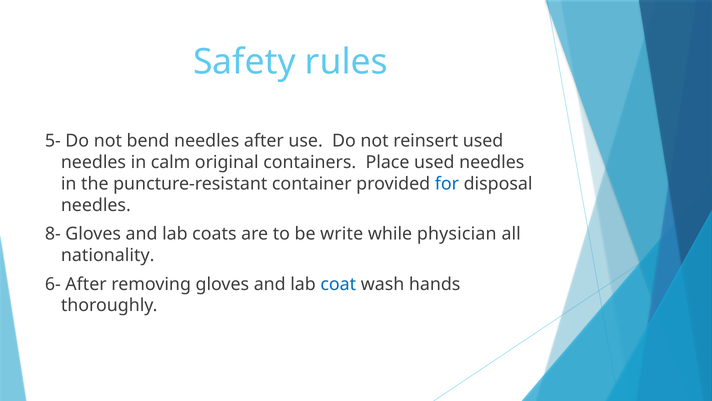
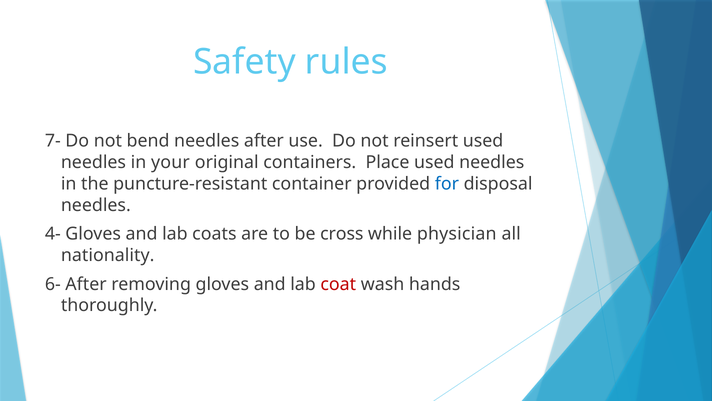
5-: 5- -> 7-
calm: calm -> your
8-: 8- -> 4-
write: write -> cross
coat colour: blue -> red
